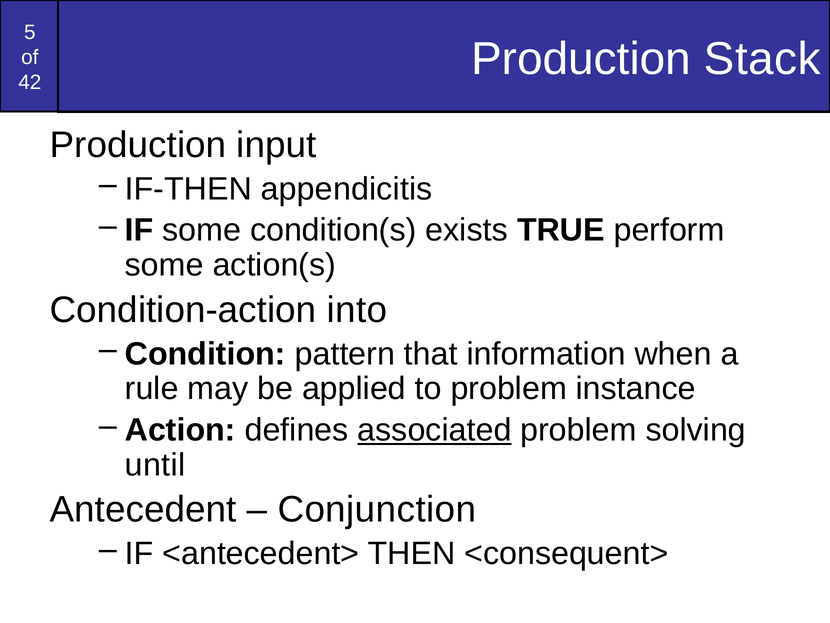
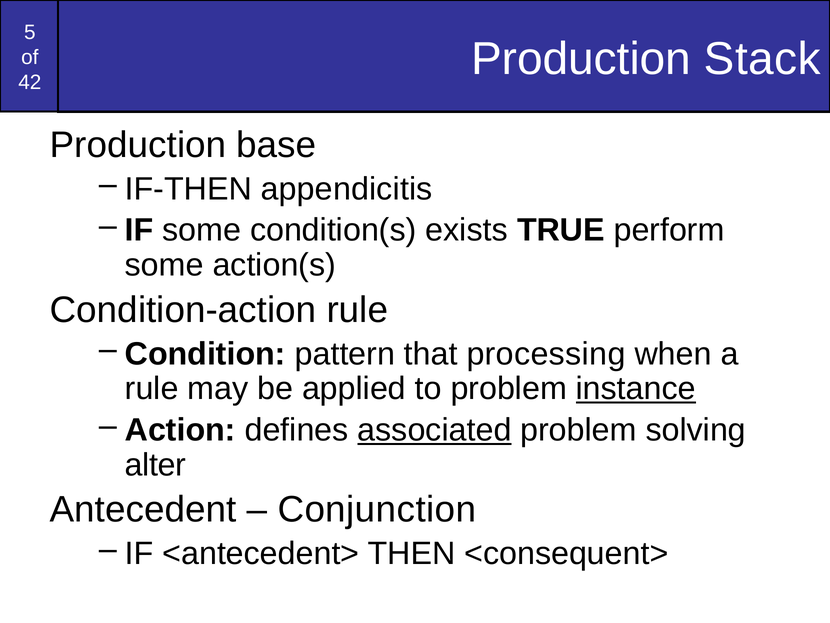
input: input -> base
Condition-action into: into -> rule
information: information -> processing
instance underline: none -> present
until: until -> alter
